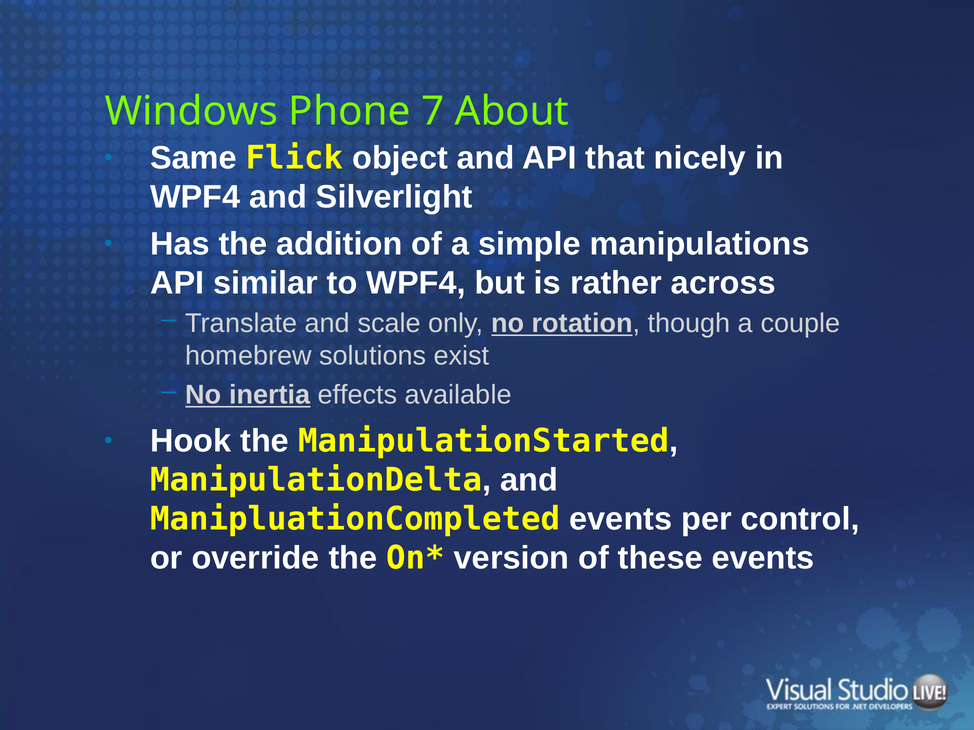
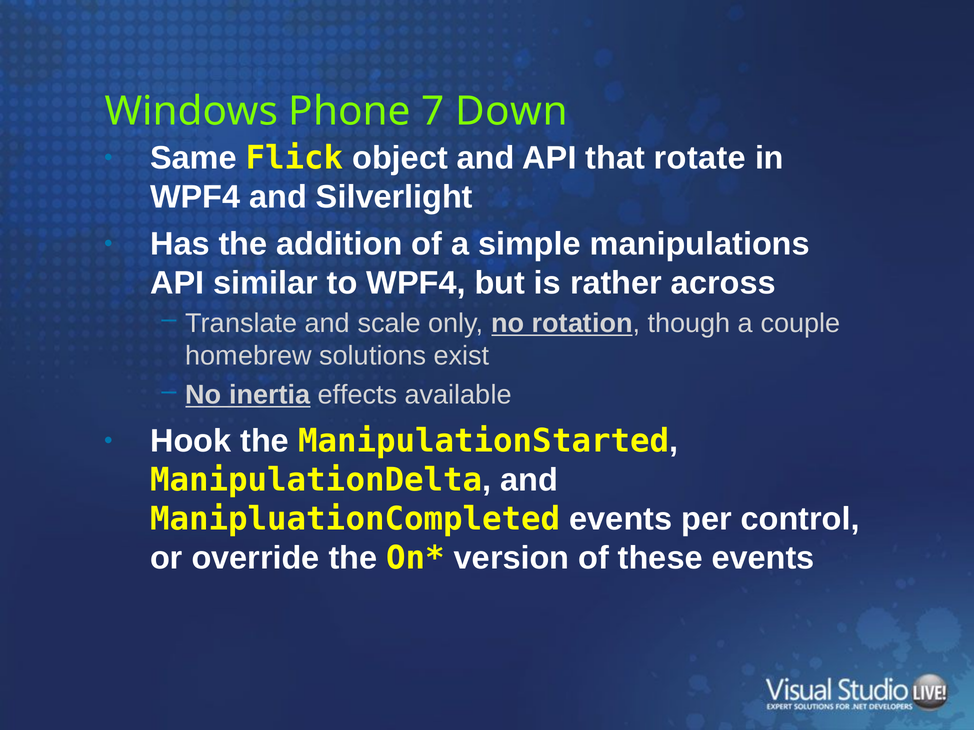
About: About -> Down
nicely: nicely -> rotate
